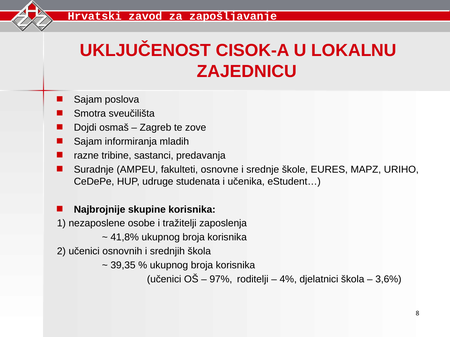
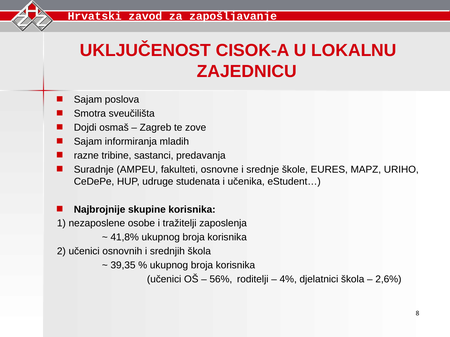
97%: 97% -> 56%
3,6%: 3,6% -> 2,6%
